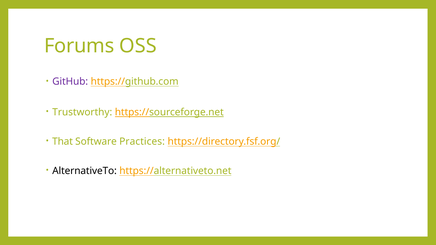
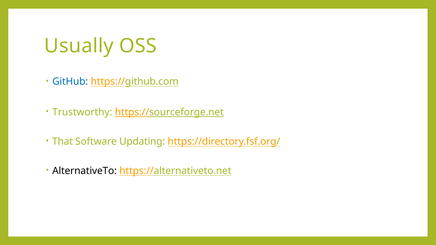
Forums: Forums -> Usually
GitHub colour: purple -> blue
Practices: Practices -> Updating
